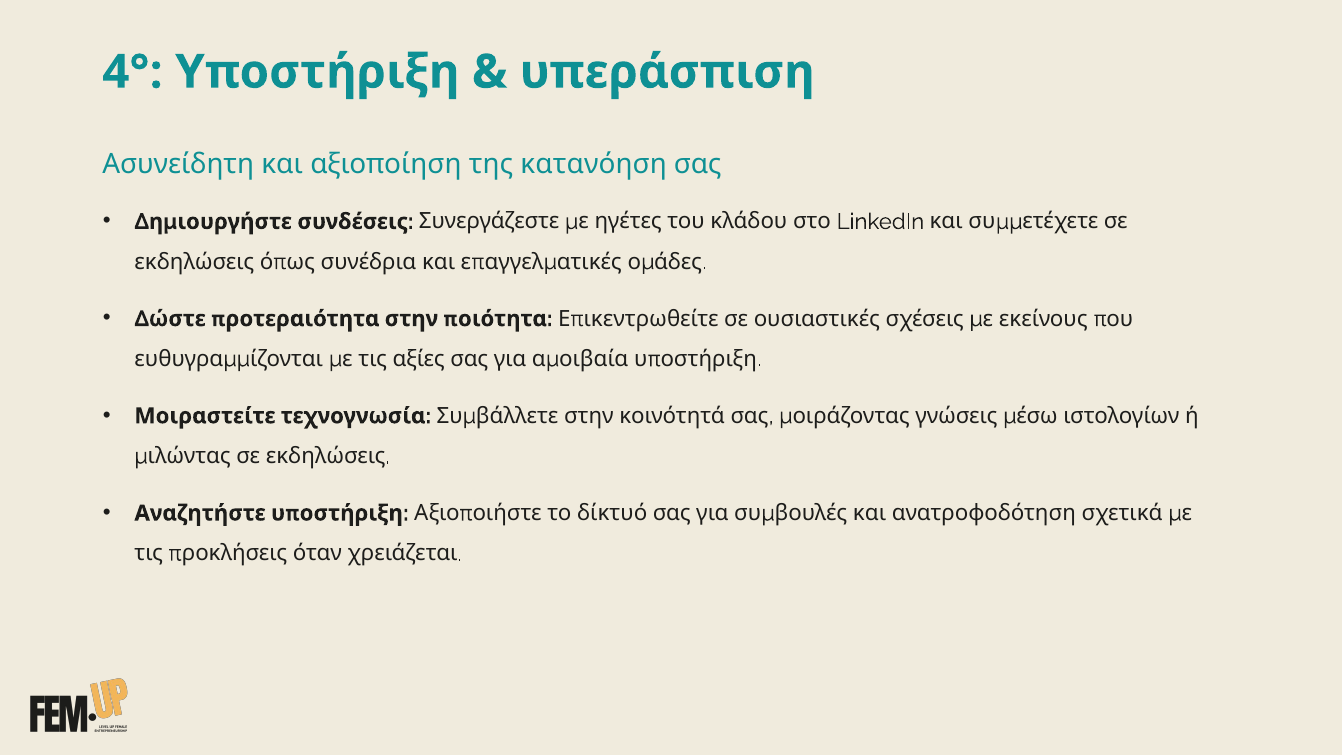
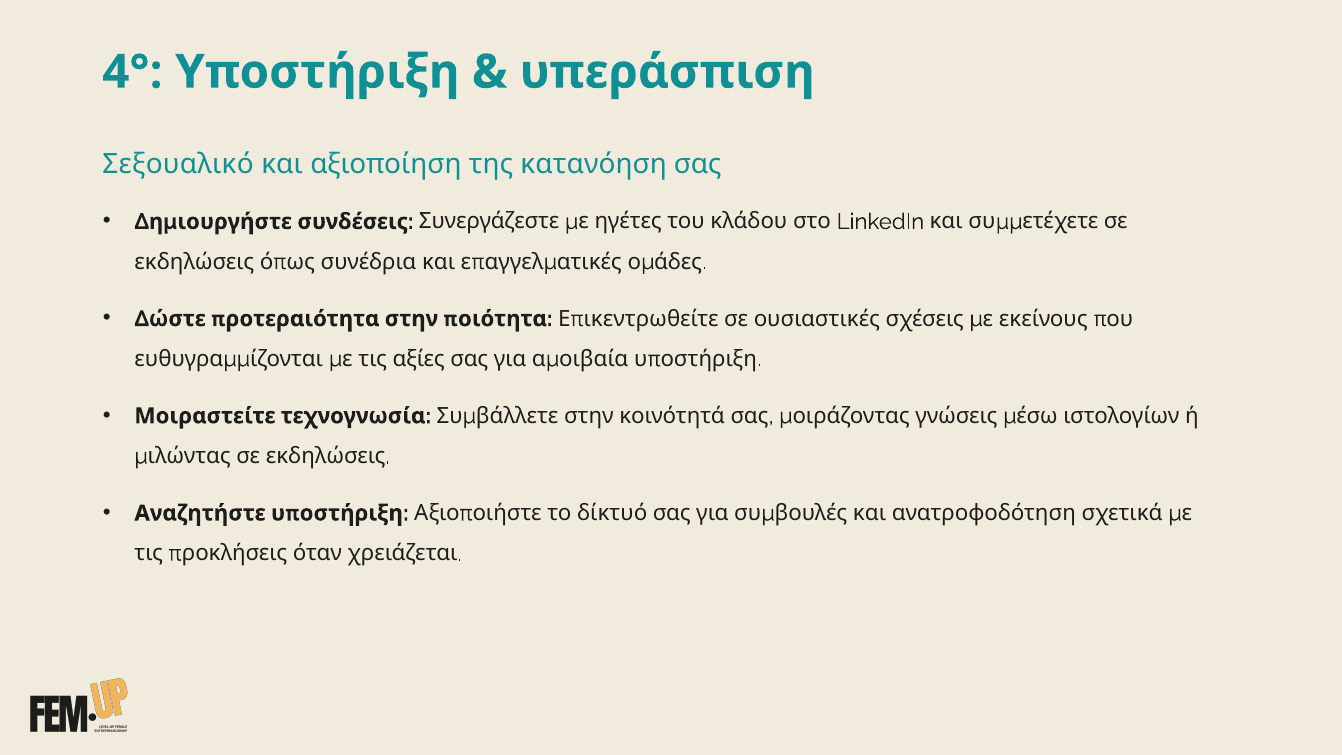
Ασυνείδητη: Ασυνείδητη -> Σεξουαλικό
